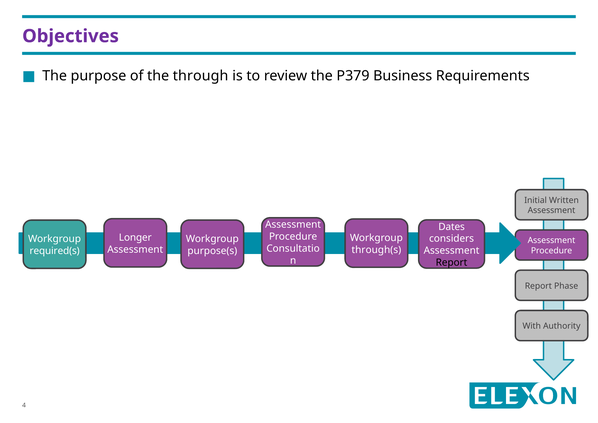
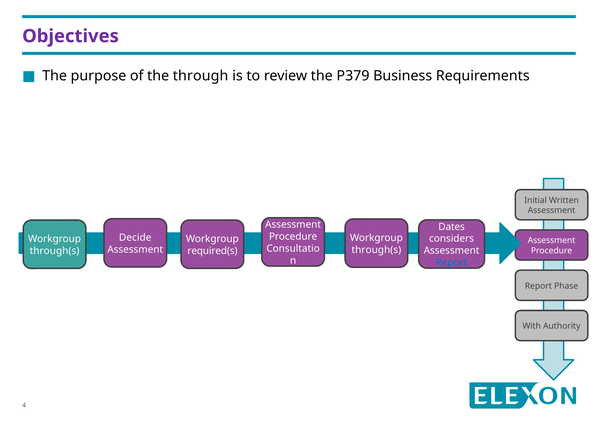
Longer: Longer -> Decide
required(s at (55, 251): required(s -> through(s
purpose(s: purpose(s -> required(s
Report at (452, 263) colour: black -> blue
